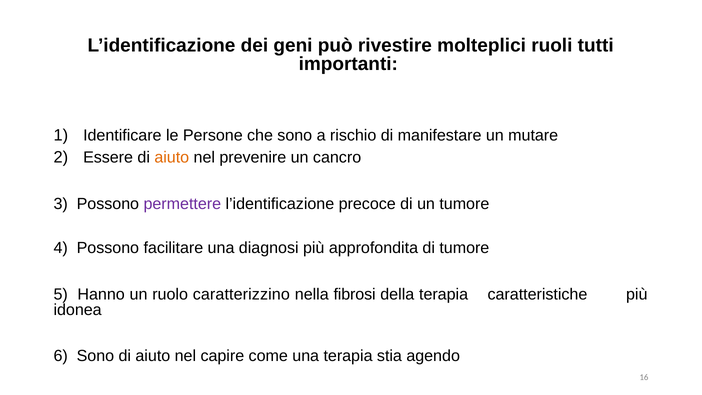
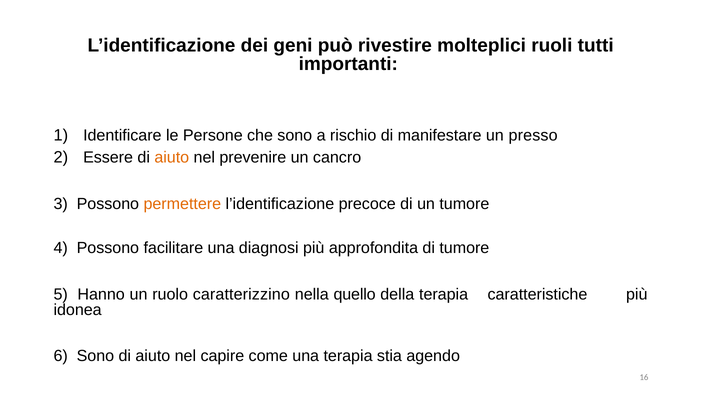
mutare: mutare -> presso
permettere colour: purple -> orange
fibrosi: fibrosi -> quello
